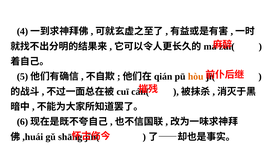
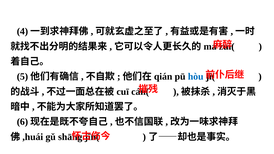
hòu colour: orange -> blue
